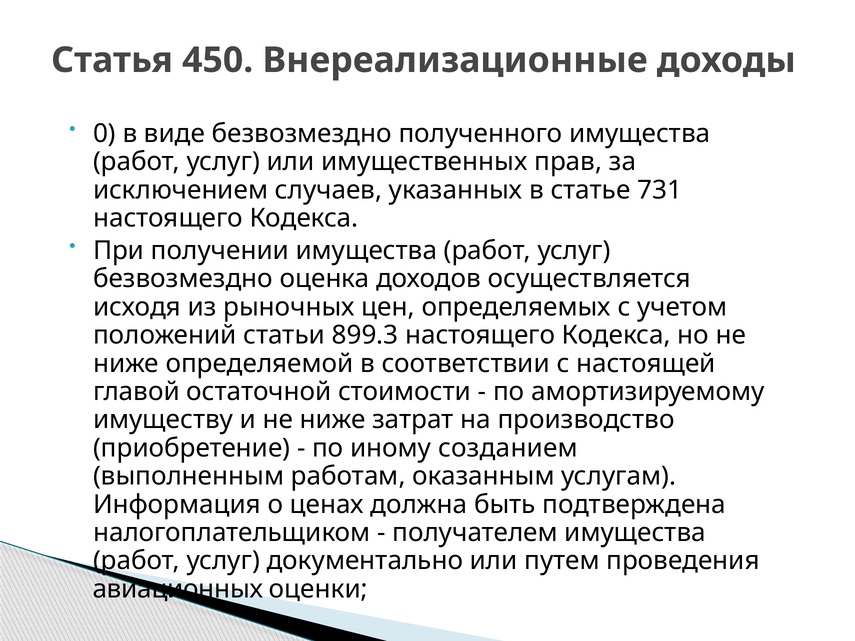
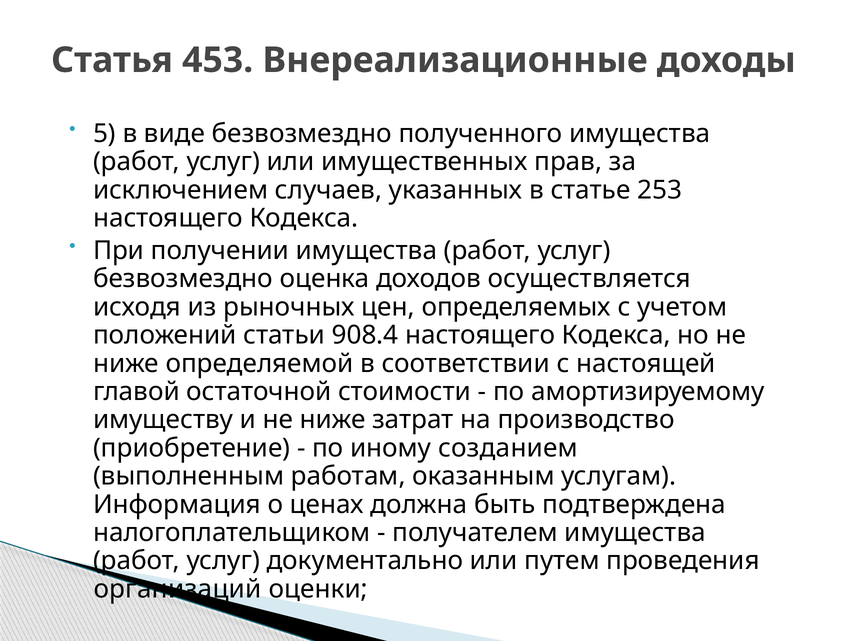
450: 450 -> 453
0: 0 -> 5
731: 731 -> 253
899.3: 899.3 -> 908.4
авиационных: авиационных -> организаций
